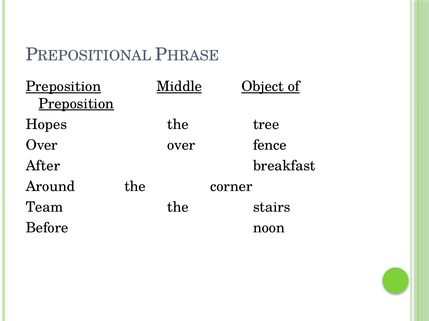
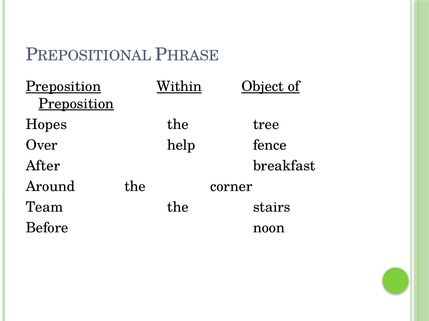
Middle: Middle -> Within
Over over: over -> help
